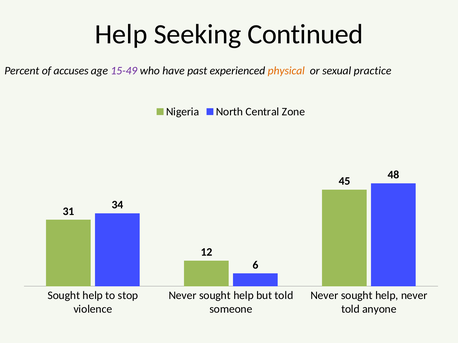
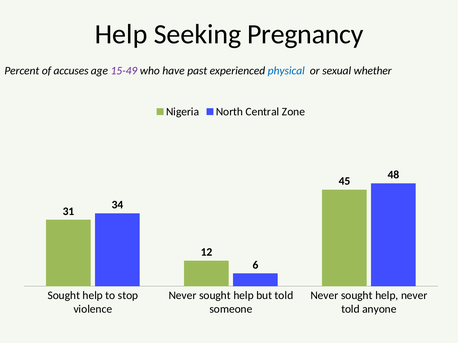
Continued: Continued -> Pregnancy
physical colour: orange -> blue
practice: practice -> whether
